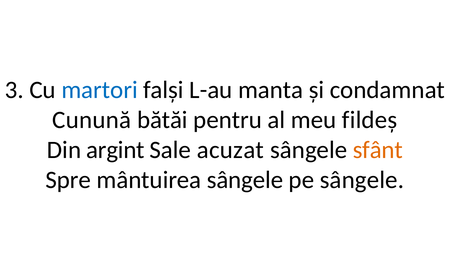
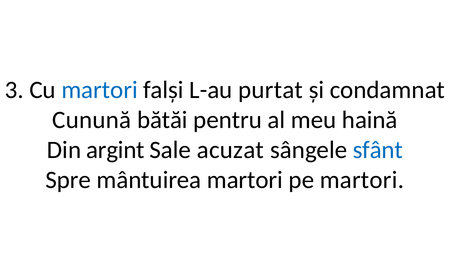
manta: manta -> purtat
fildeș: fildeș -> haină
sfânt colour: orange -> blue
mântuirea sângele: sângele -> martori
pe sângele: sângele -> martori
